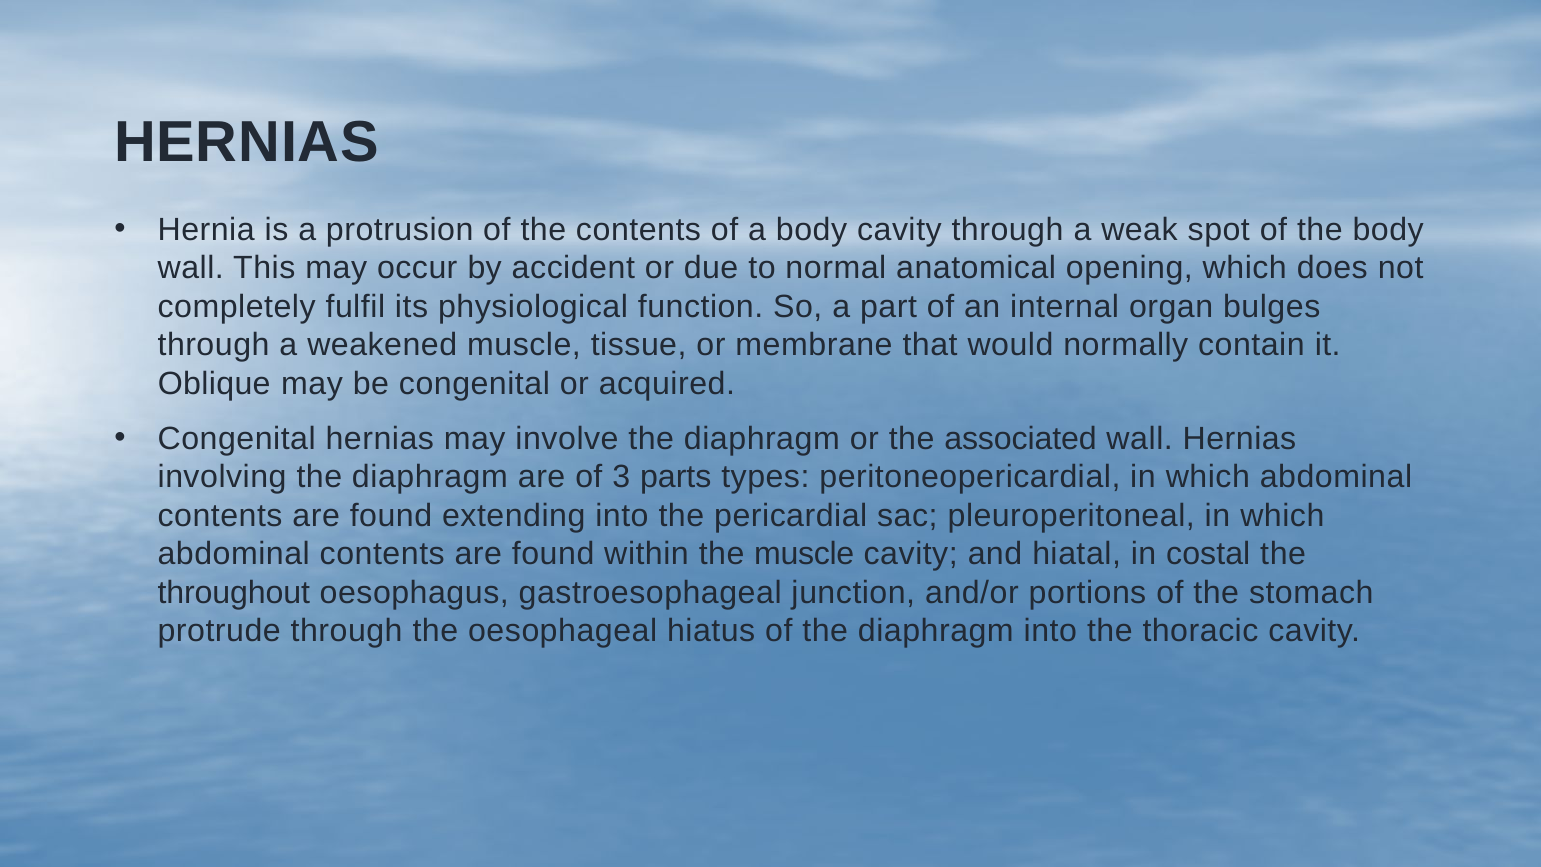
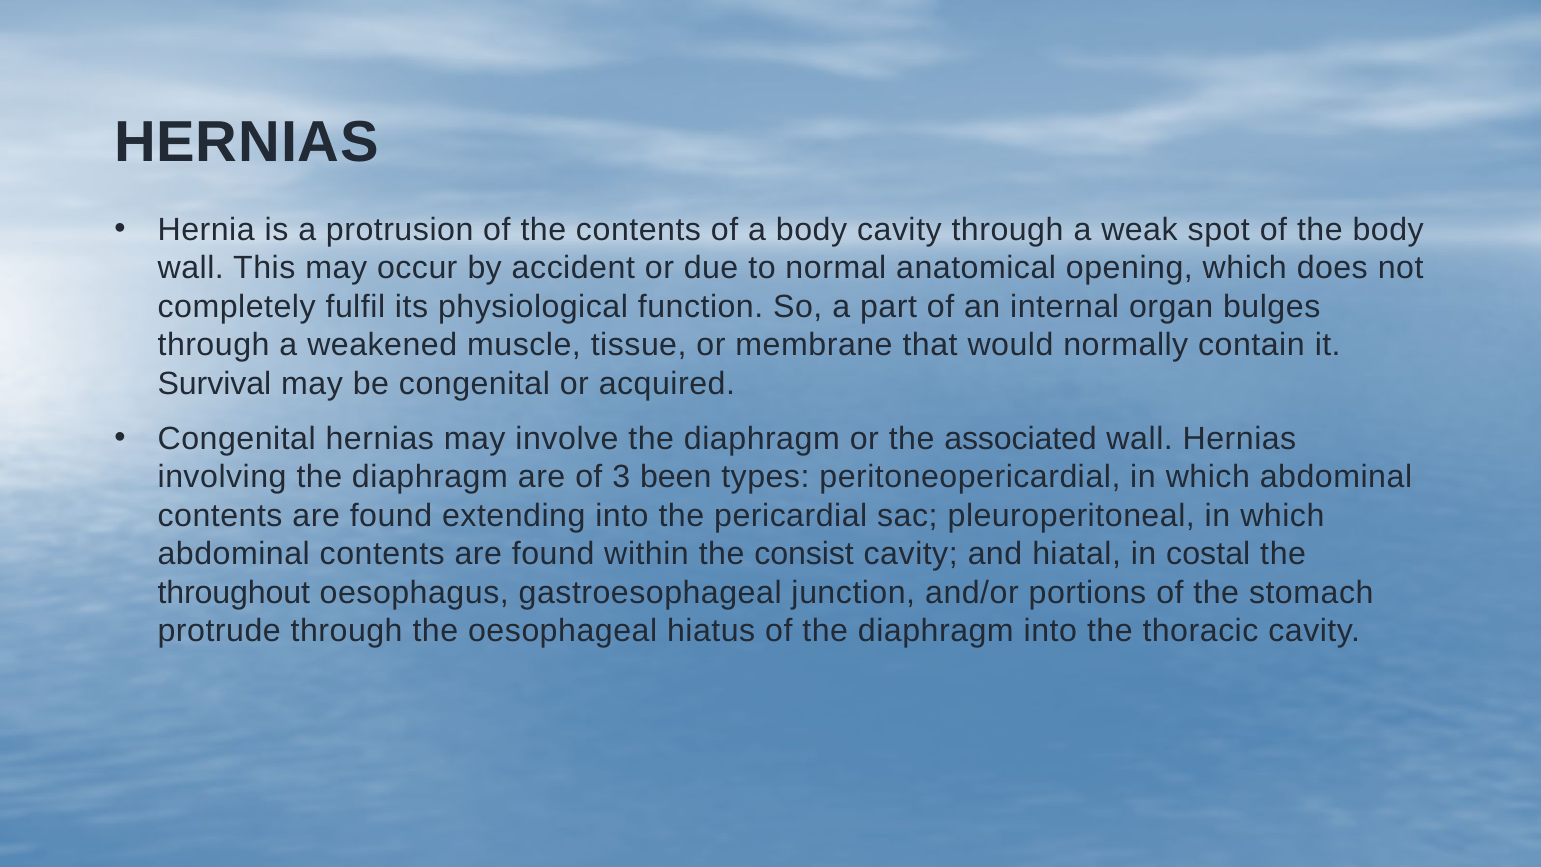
Oblique: Oblique -> Survival
parts: parts -> been
the muscle: muscle -> consist
